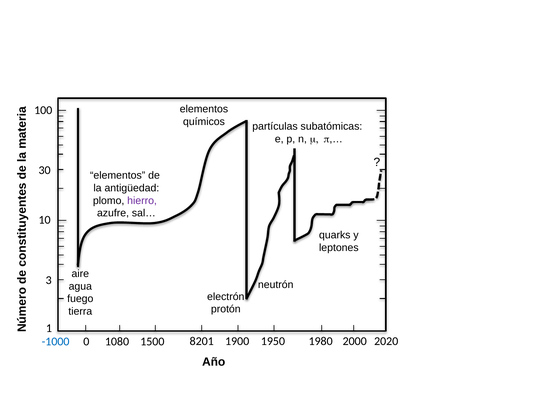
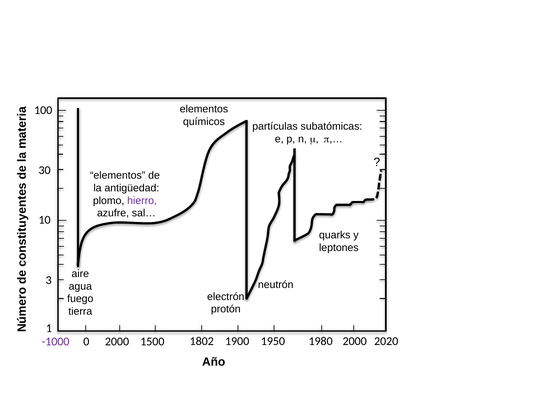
-1000 colour: blue -> purple
0 1080: 1080 -> 2000
8201: 8201 -> 1802
